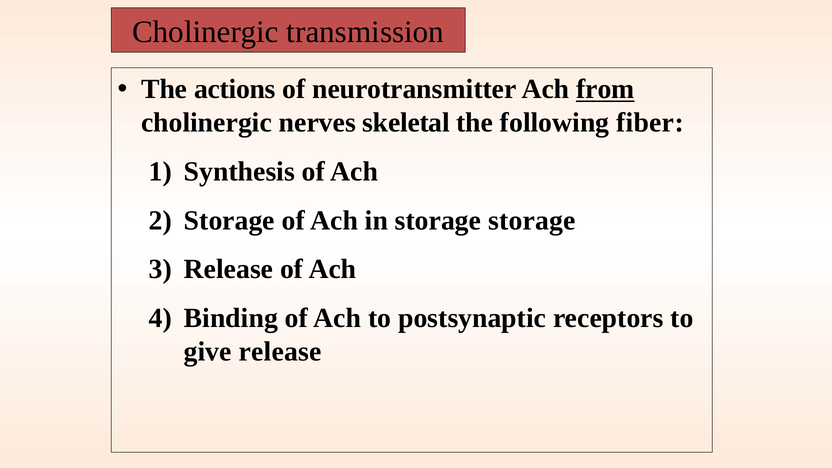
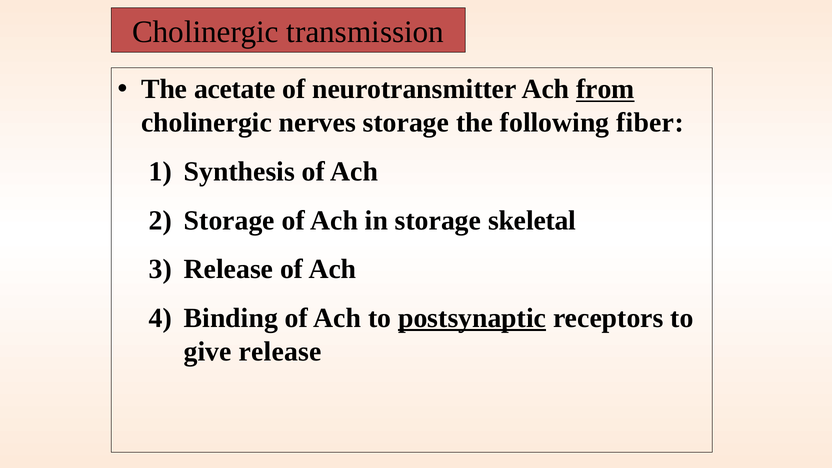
actions: actions -> acetate
nerves skeletal: skeletal -> storage
storage storage: storage -> skeletal
postsynaptic underline: none -> present
